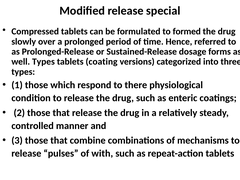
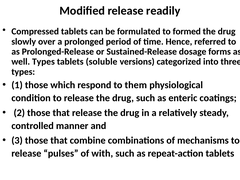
special: special -> readily
coating: coating -> soluble
there: there -> them
